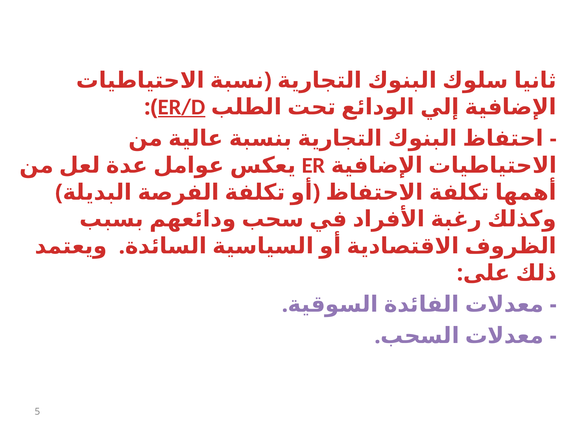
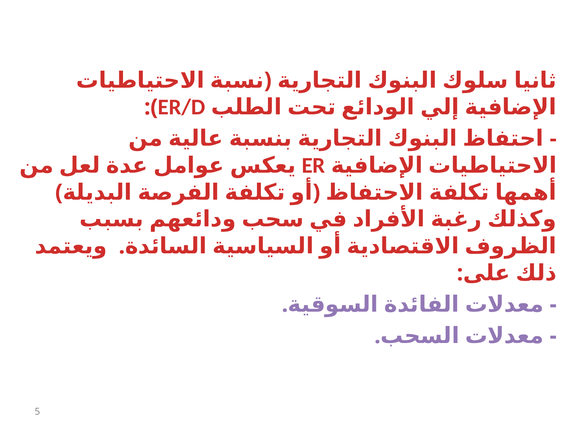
ER/D underline: present -> none
